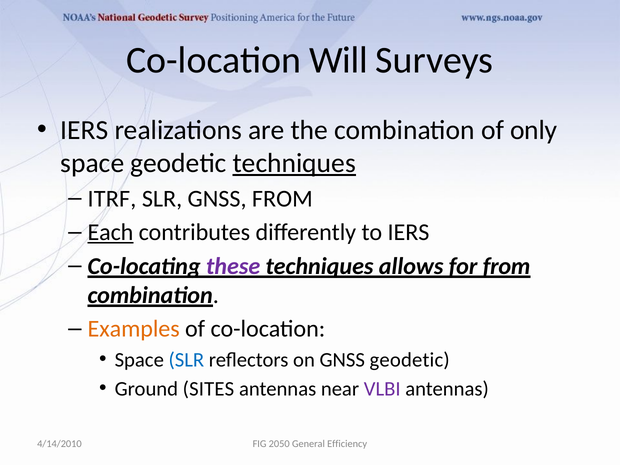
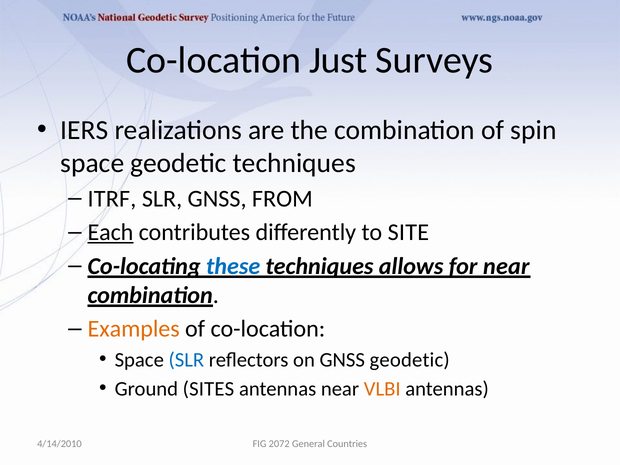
Will: Will -> Just
only: only -> spin
techniques at (294, 163) underline: present -> none
to IERS: IERS -> SITE
these colour: purple -> blue
for from: from -> near
VLBI colour: purple -> orange
2050: 2050 -> 2072
Efficiency: Efficiency -> Countries
